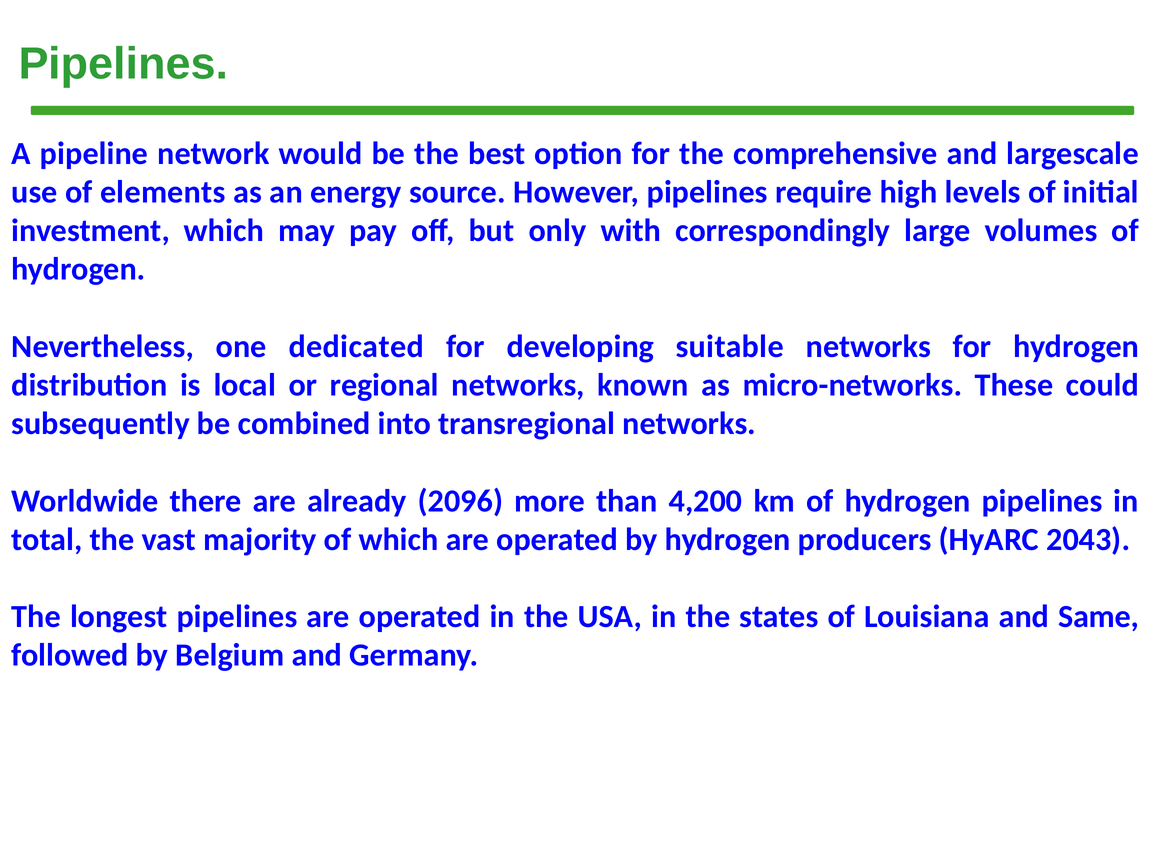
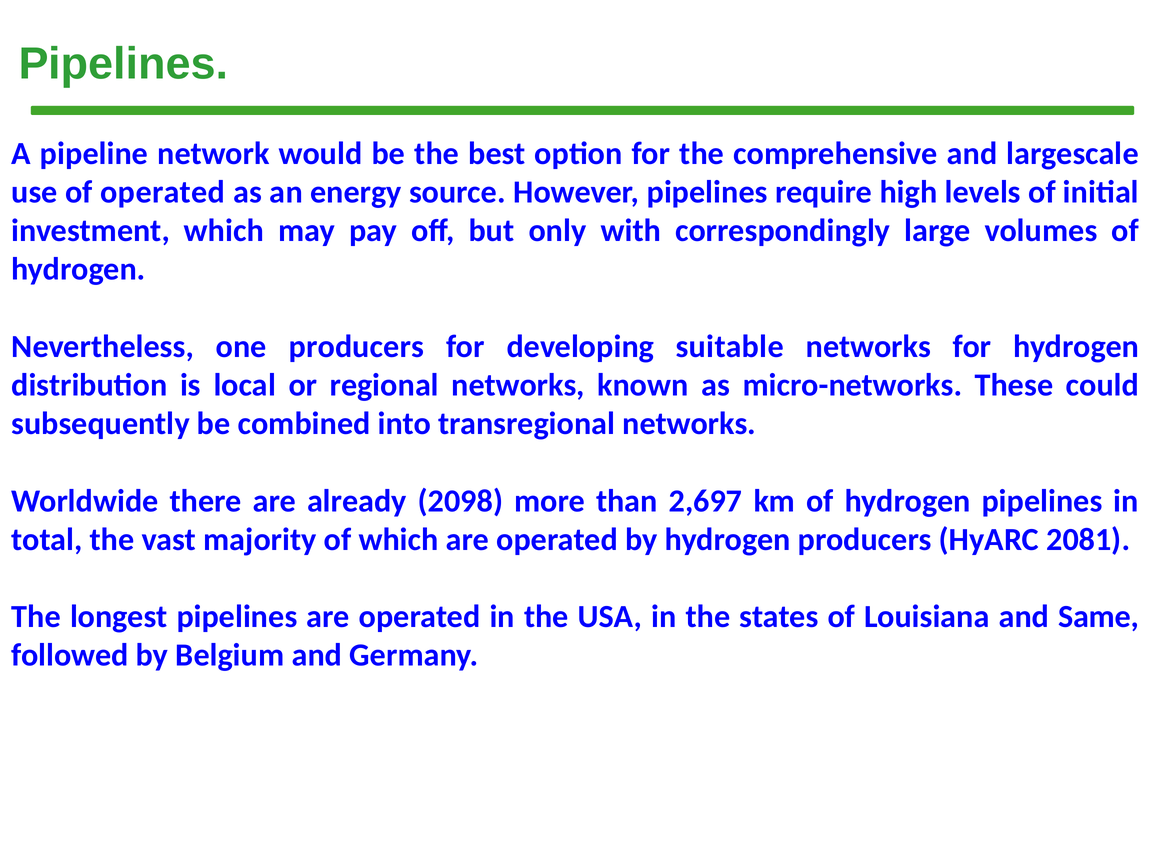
of elements: elements -> operated
one dedicated: dedicated -> producers
2096: 2096 -> 2098
4,200: 4,200 -> 2,697
2043: 2043 -> 2081
